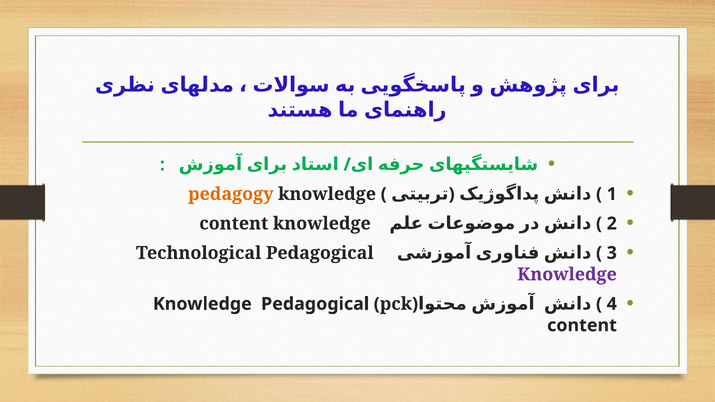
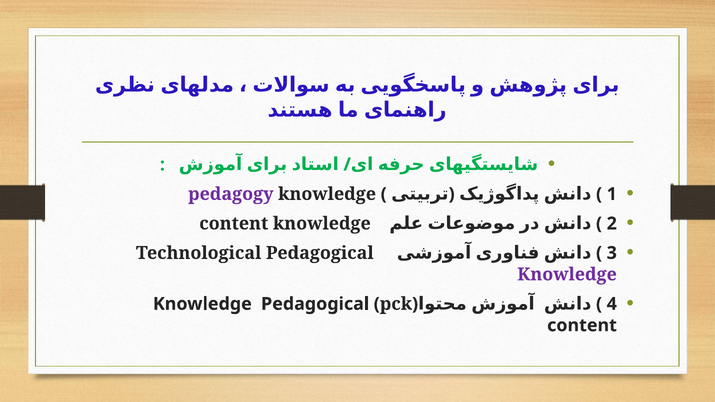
pedagogy colour: orange -> purple
